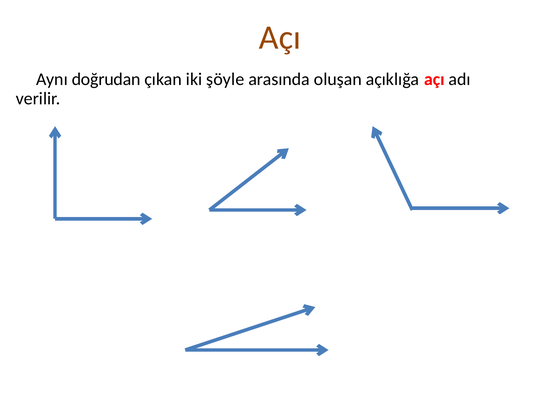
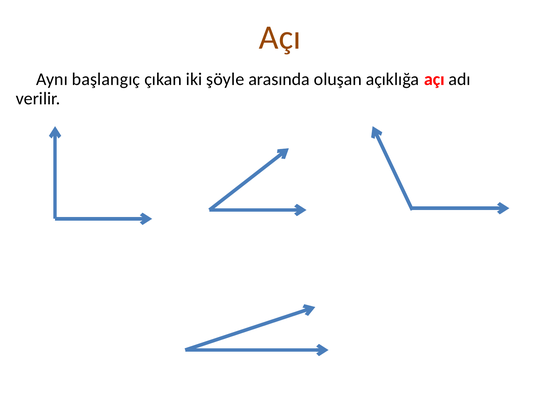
doğrudan: doğrudan -> başlangıç
